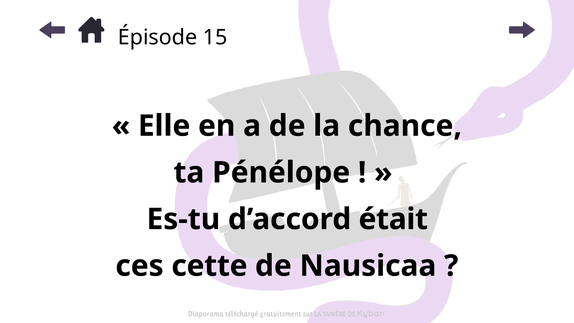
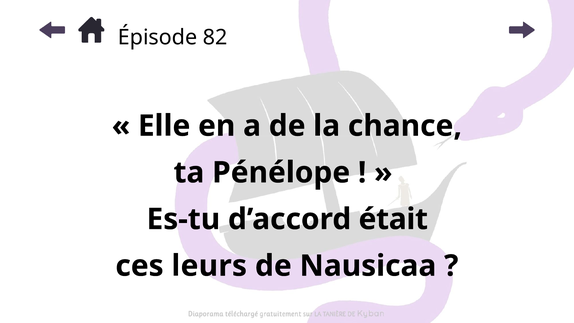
15: 15 -> 82
cette: cette -> leurs
